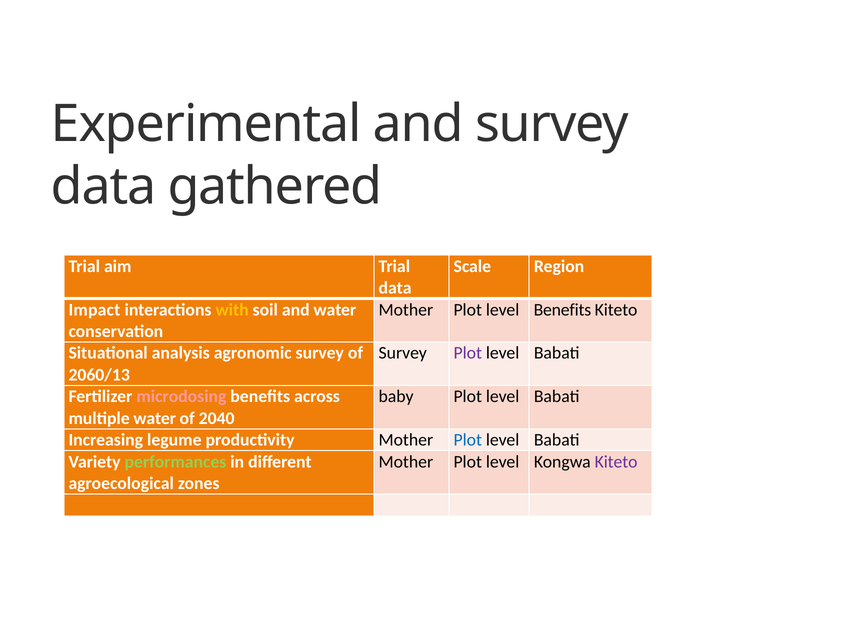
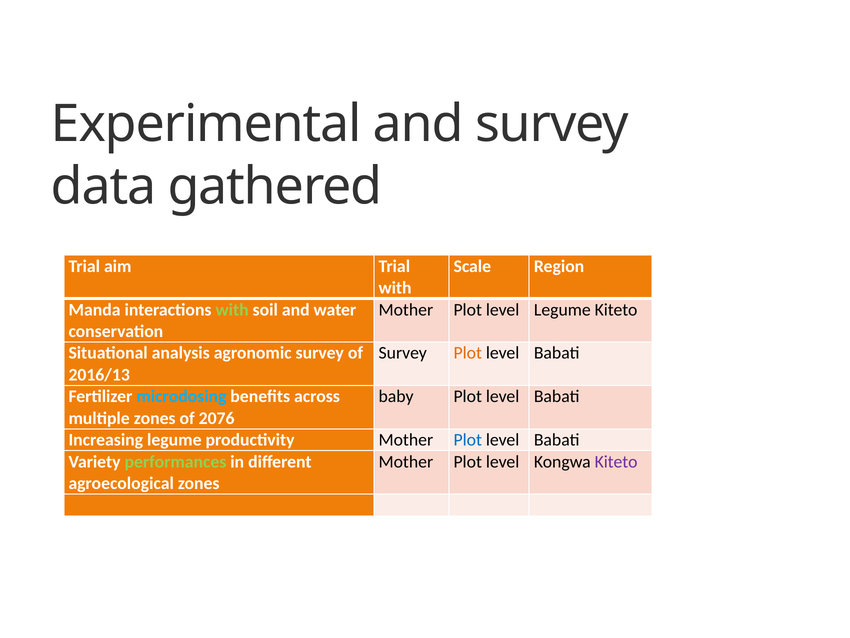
data at (395, 288): data -> with
Impact: Impact -> Manda
with at (232, 309) colour: yellow -> light green
level Benefits: Benefits -> Legume
Plot at (468, 353) colour: purple -> orange
2060/13: 2060/13 -> 2016/13
microdosing colour: pink -> light blue
multiple water: water -> zones
2040: 2040 -> 2076
